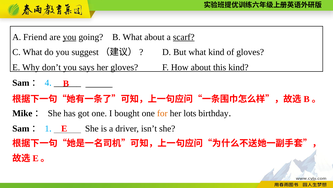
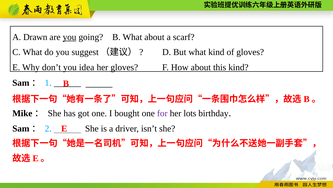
Friend: Friend -> Drawn
scarf underline: present -> none
says: says -> idea
4: 4 -> 1
for colour: orange -> purple
1: 1 -> 2
